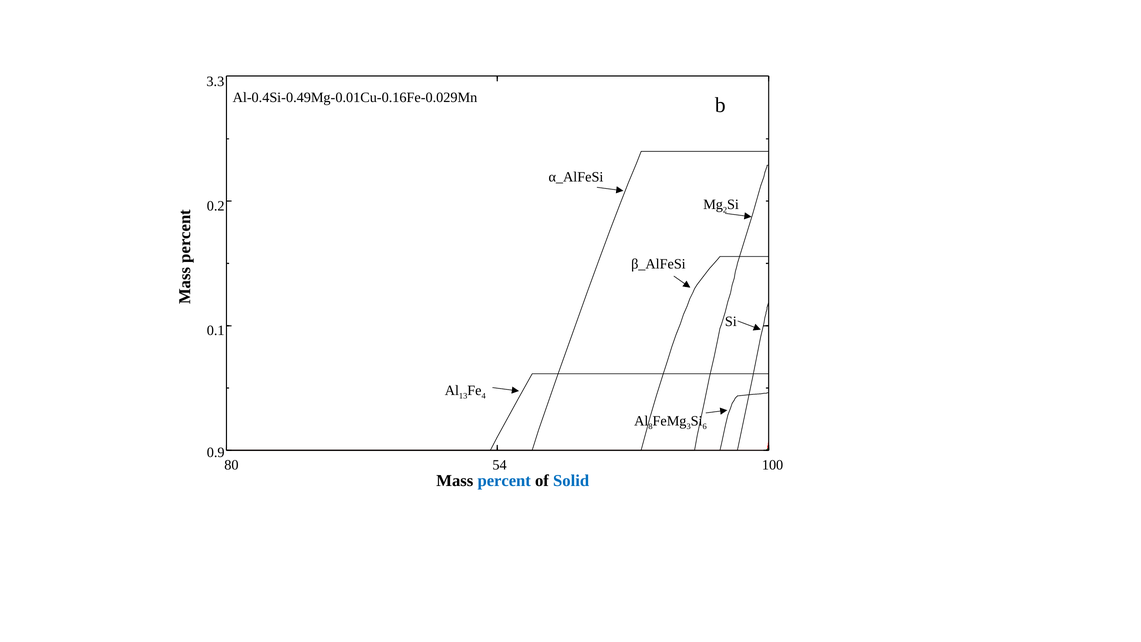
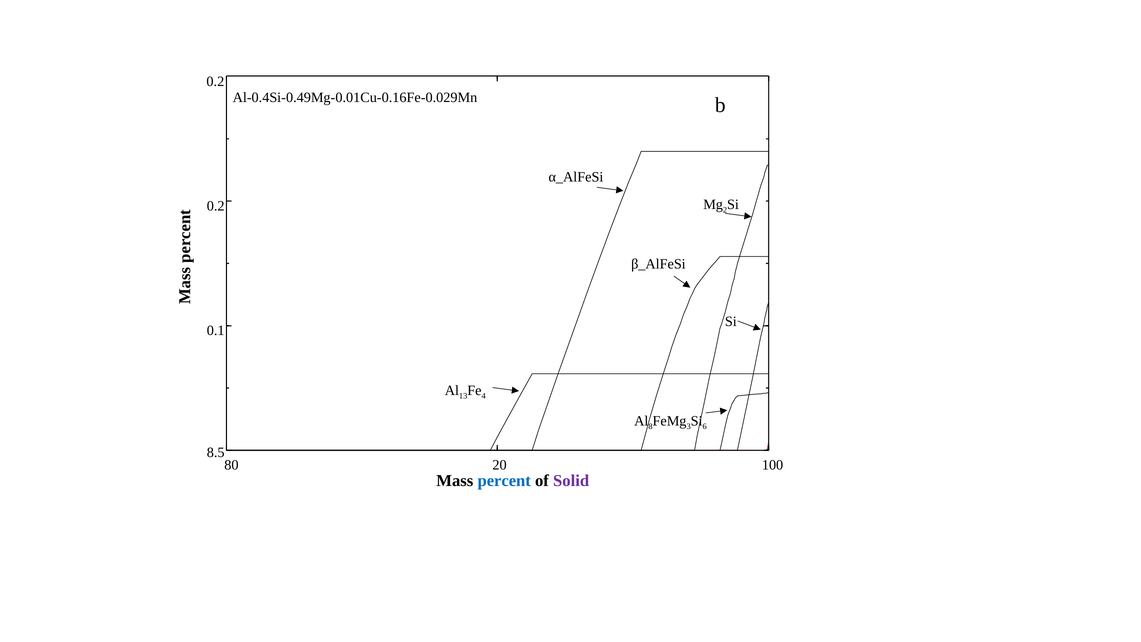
3.3 at (215, 82): 3.3 -> 0.2
0.9: 0.9 -> 8.5
54: 54 -> 20
Solid colour: blue -> purple
